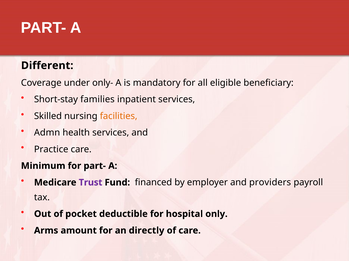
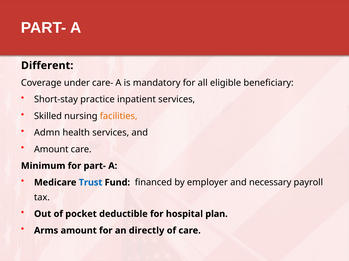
only-: only- -> care-
families: families -> practice
Practice at (51, 150): Practice -> Amount
Trust colour: purple -> blue
providers: providers -> necessary
only: only -> plan
